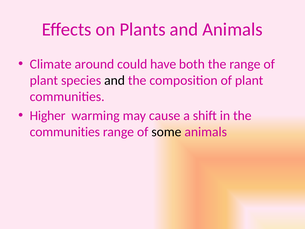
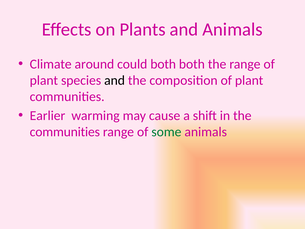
could have: have -> both
Higher: Higher -> Earlier
some colour: black -> green
